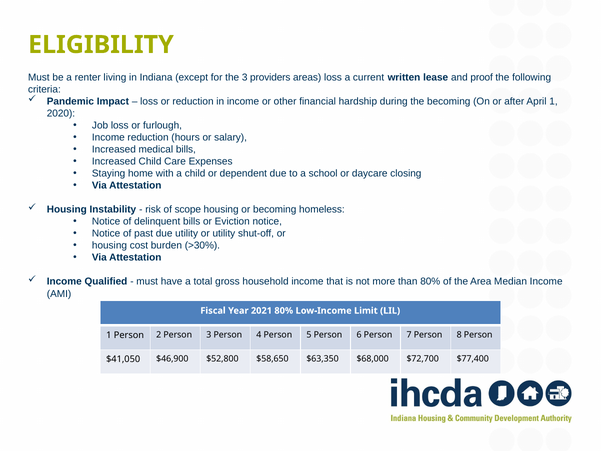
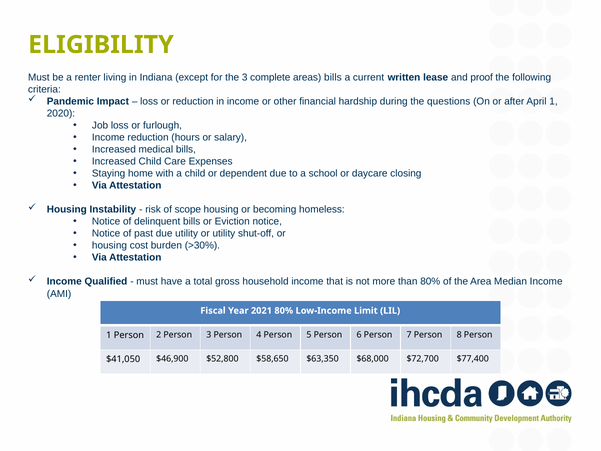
providers: providers -> complete
areas loss: loss -> bills
the becoming: becoming -> questions
